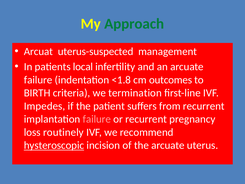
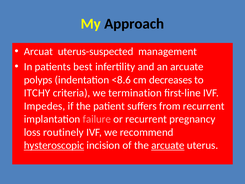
Approach colour: green -> black
local: local -> best
failure at (38, 80): failure -> polyps
<1.8: <1.8 -> <8.6
outcomes: outcomes -> decreases
BIRTH: BIRTH -> ITCHY
arcuate at (168, 145) underline: none -> present
